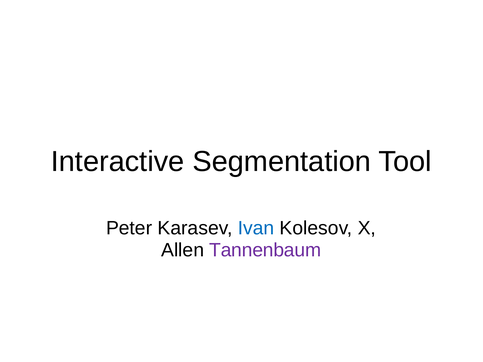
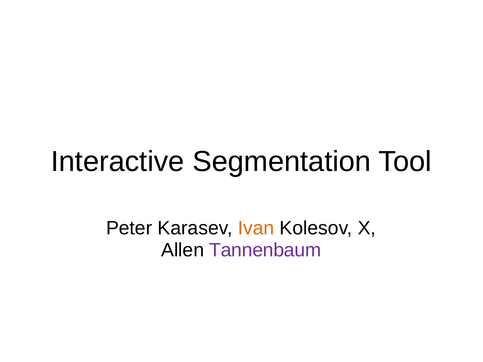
Ivan colour: blue -> orange
